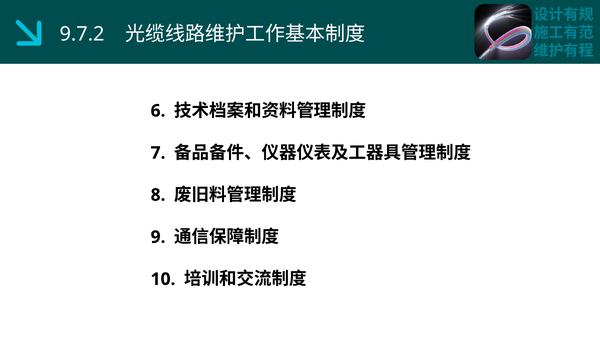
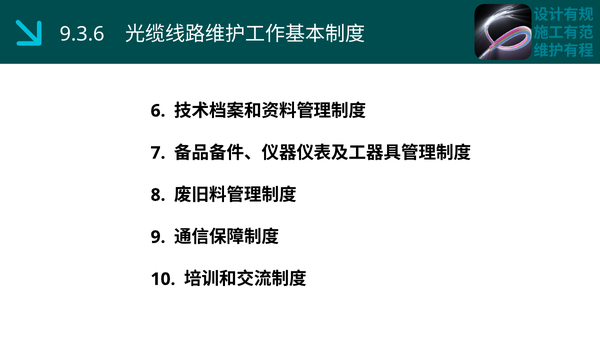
9.7.2: 9.7.2 -> 9.3.6
